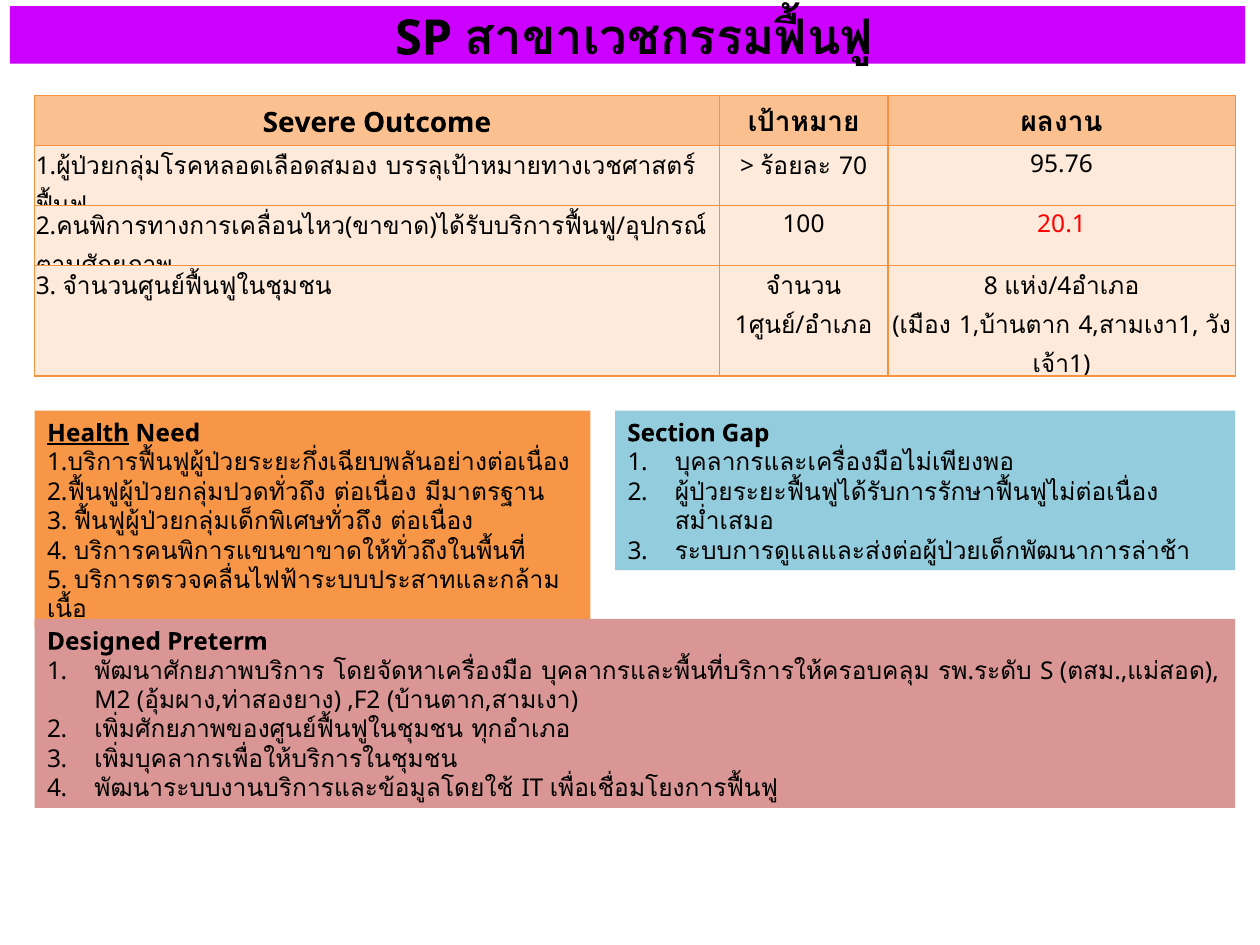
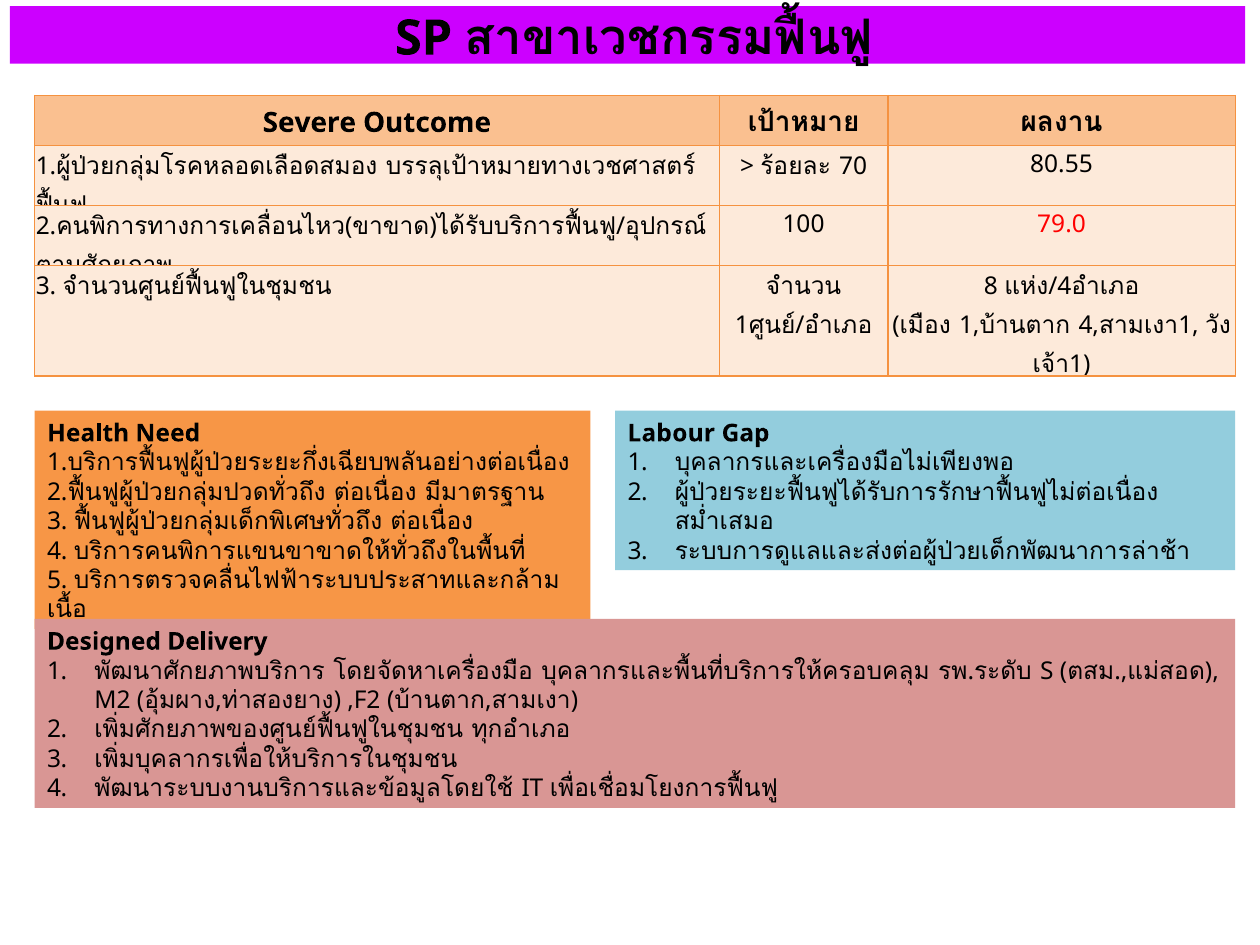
95.76: 95.76 -> 80.55
20.1: 20.1 -> 79.0
Health underline: present -> none
Section: Section -> Labour
Preterm: Preterm -> Delivery
